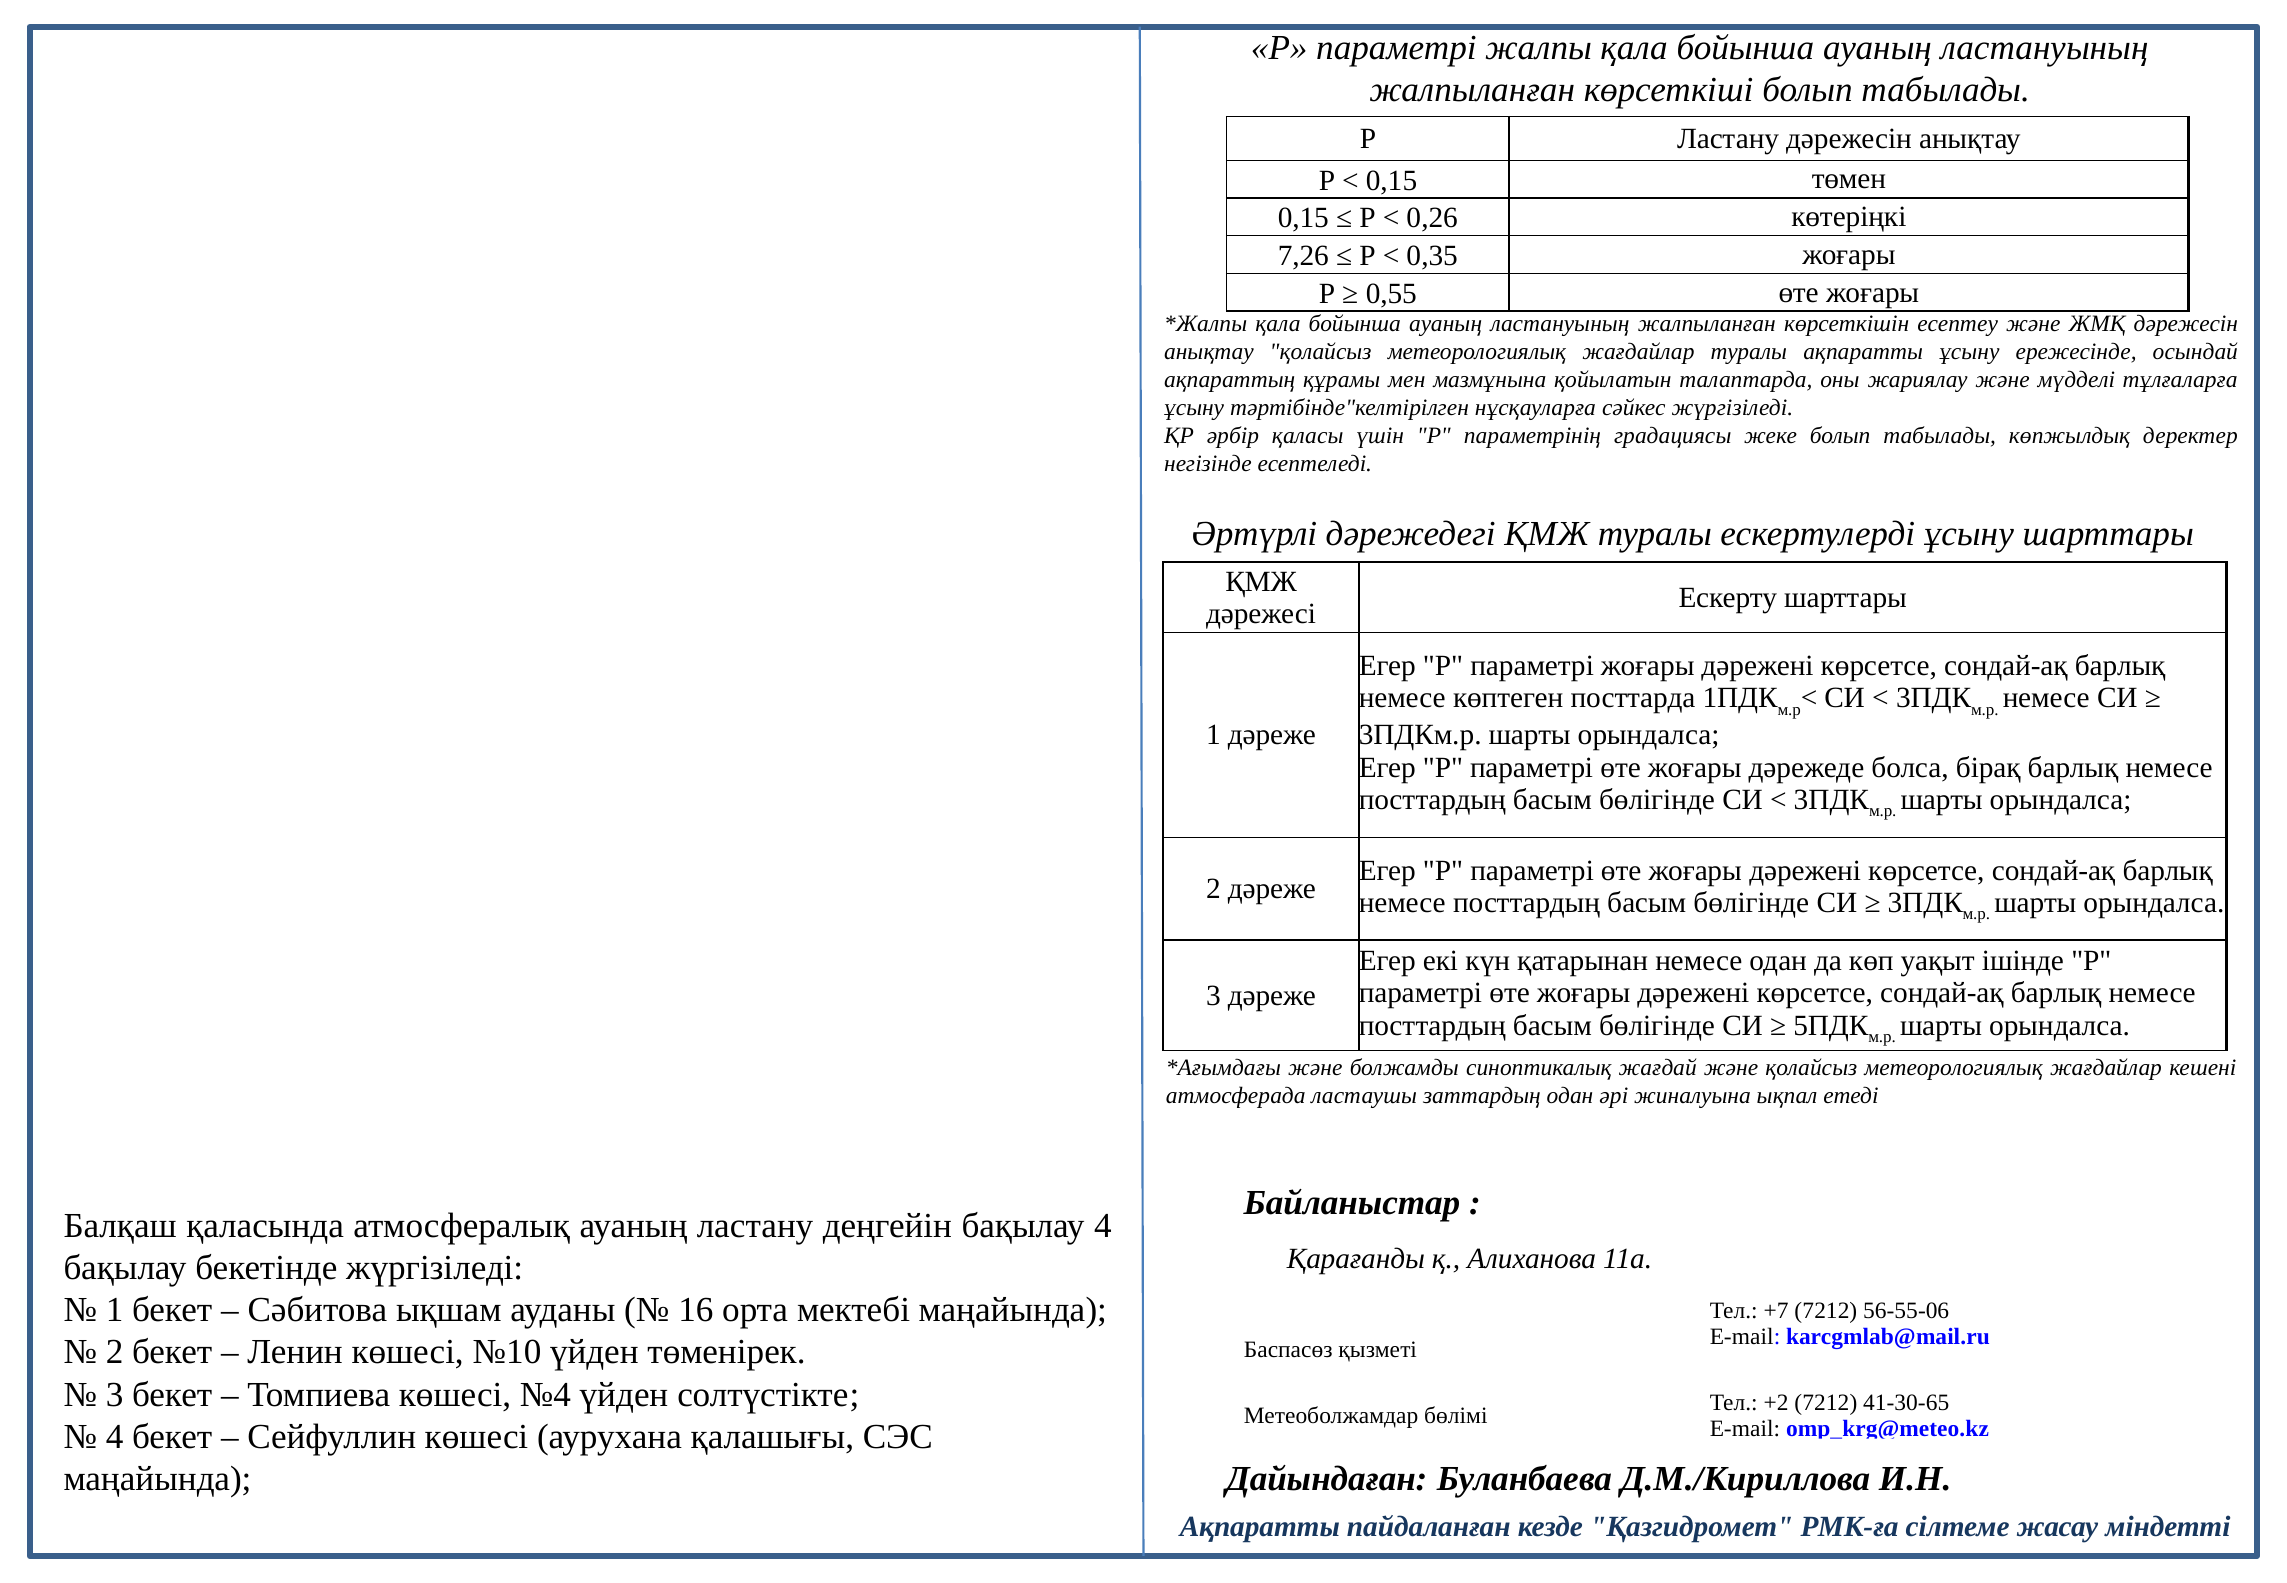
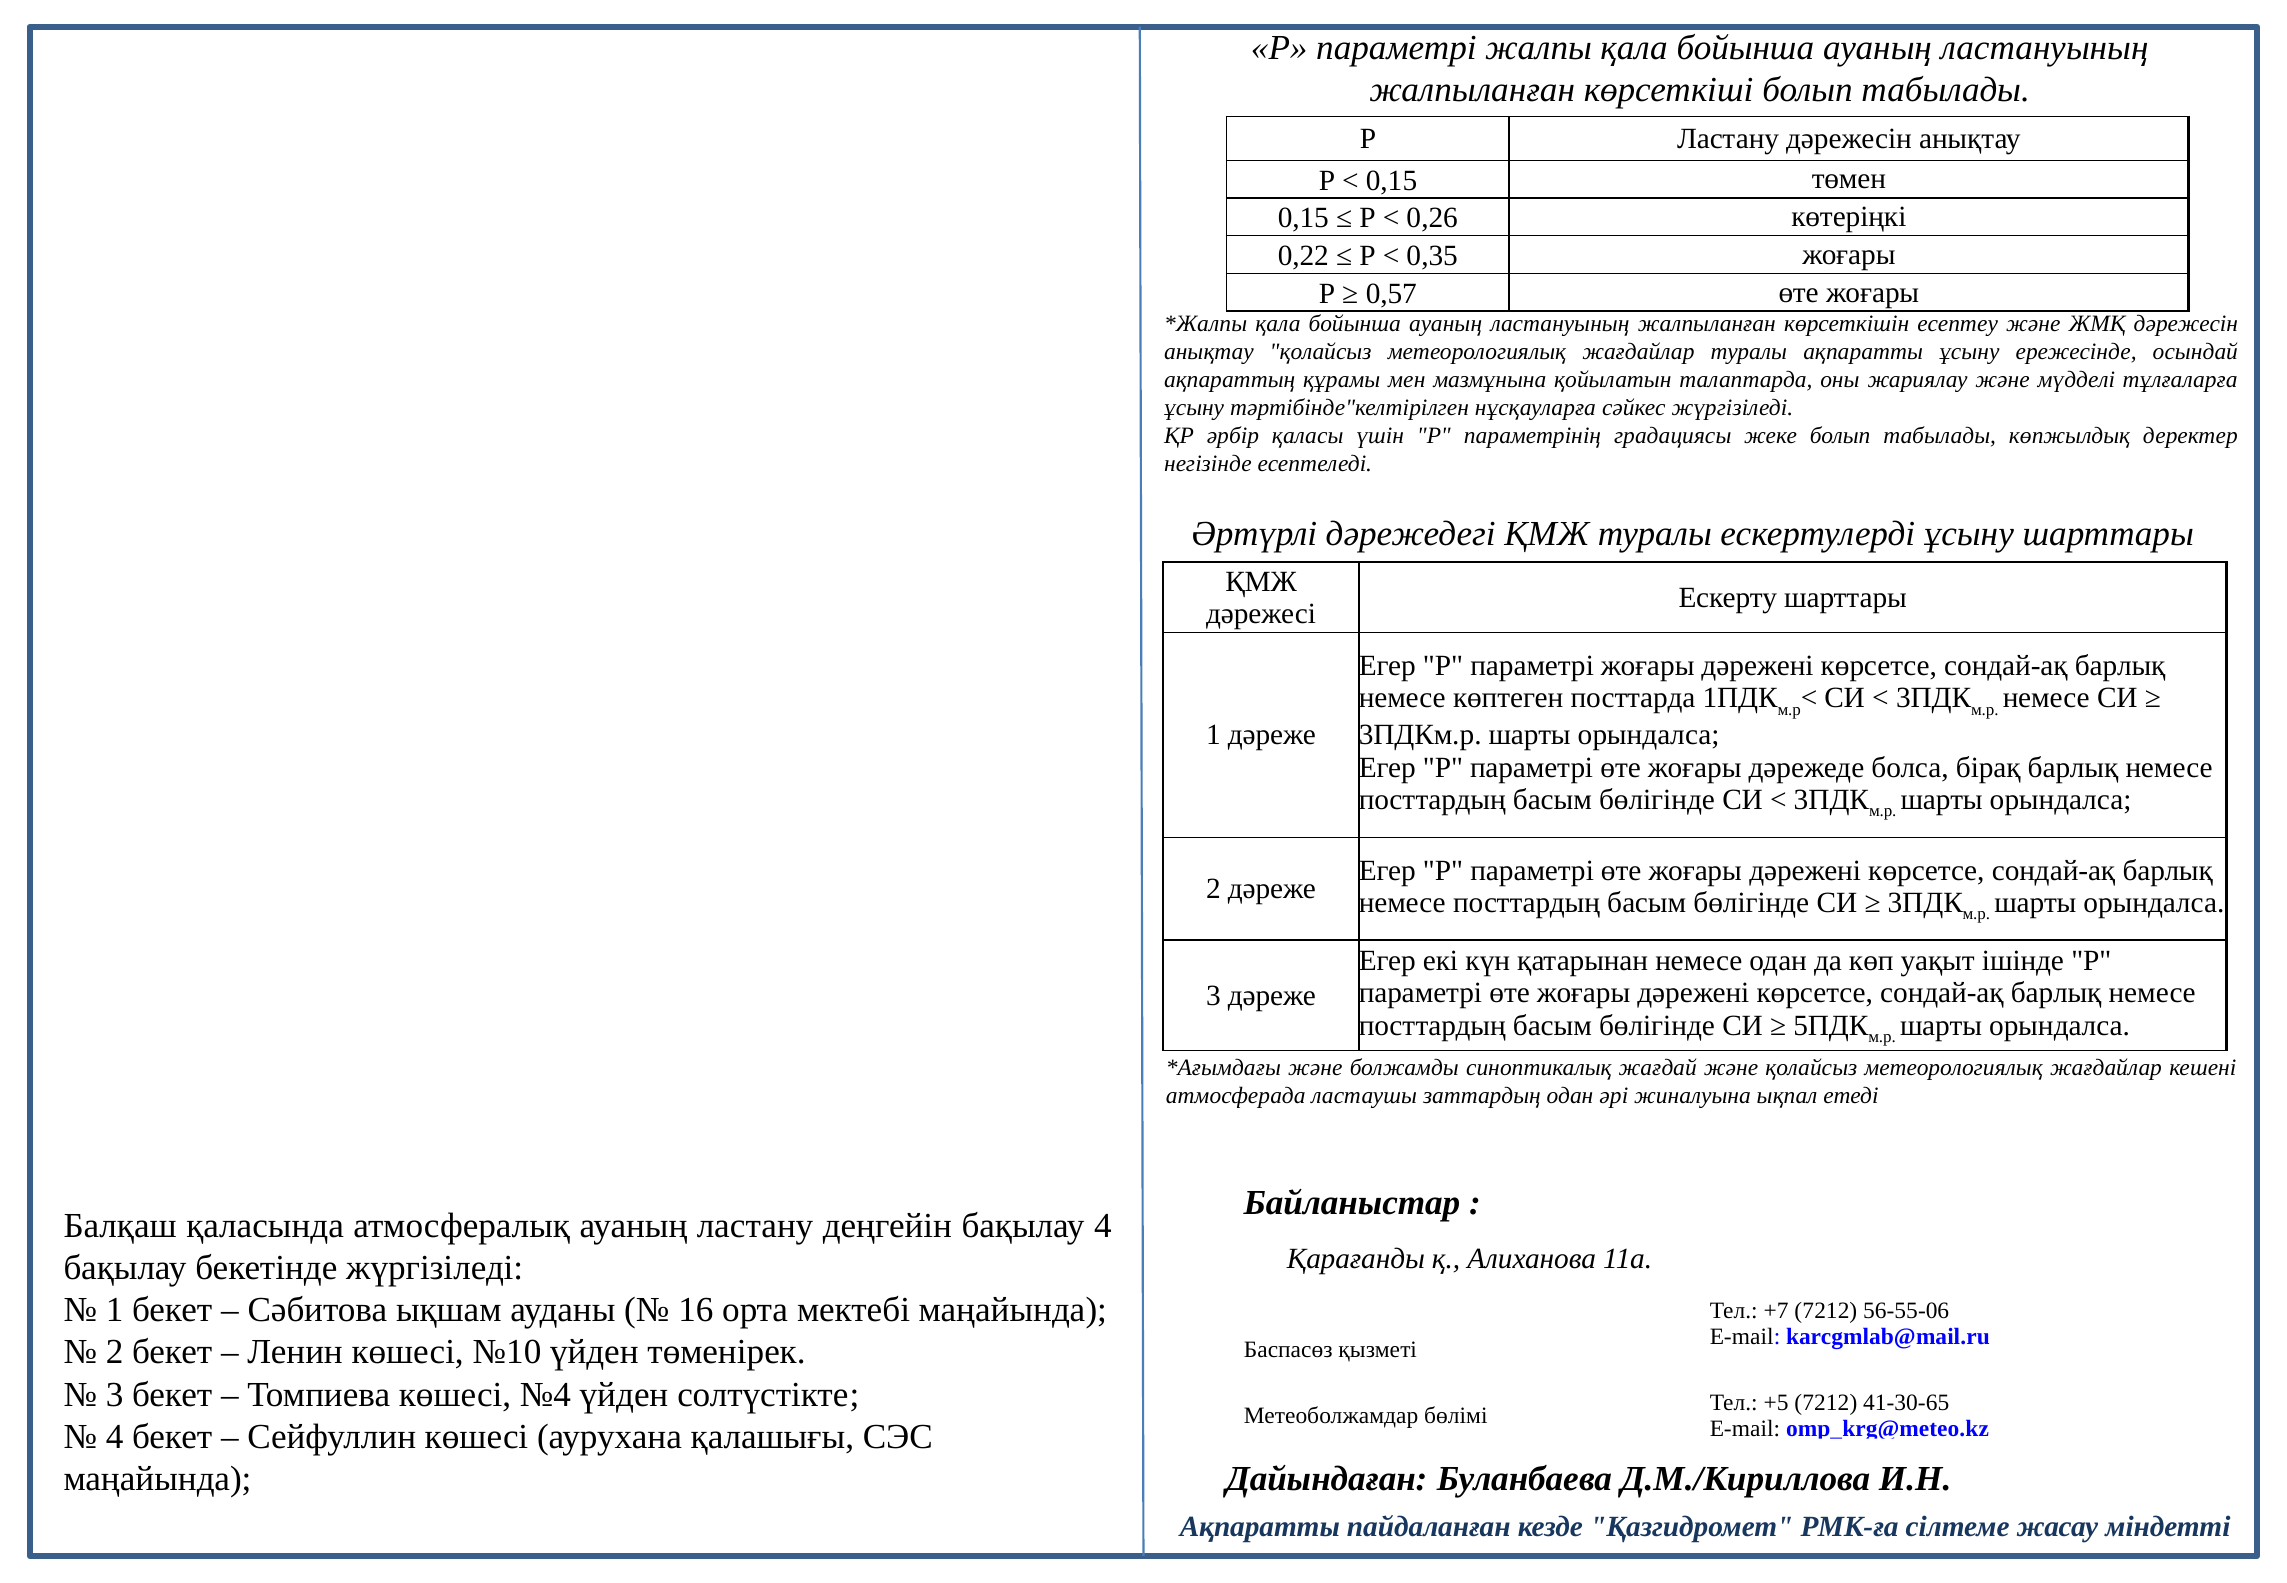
7,26: 7,26 -> 0,22
0,55: 0,55 -> 0,57
+2: +2 -> +5
